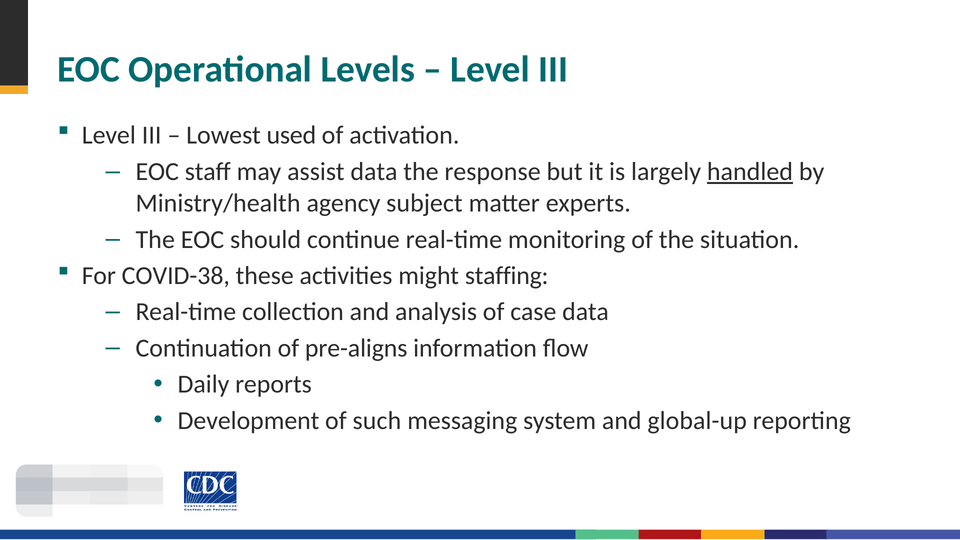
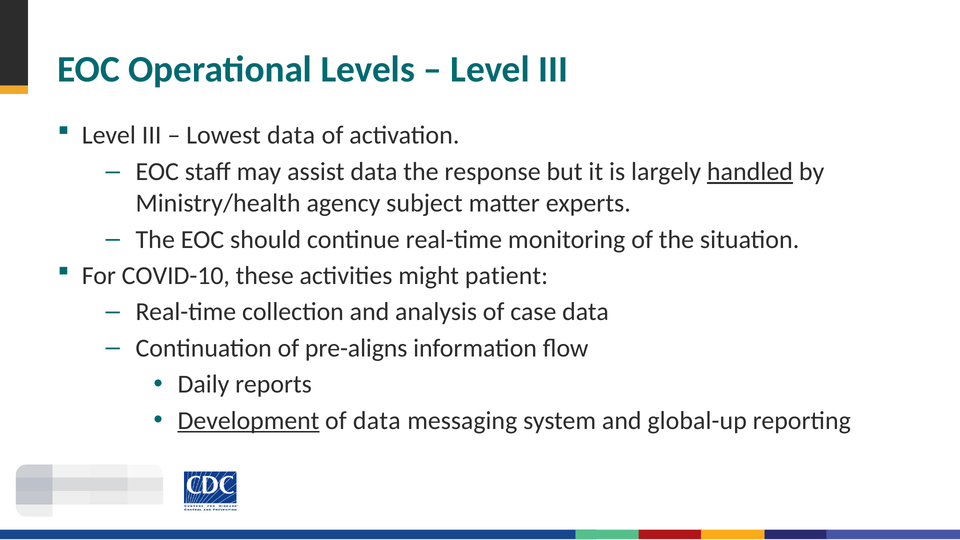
Lowest used: used -> data
COVID-38: COVID-38 -> COVID-10
staffing: staffing -> patient
Development underline: none -> present
of such: such -> data
